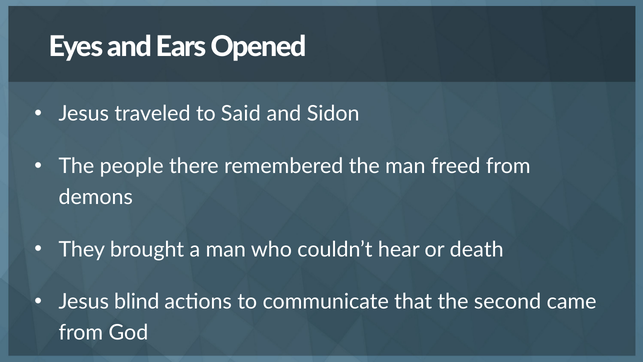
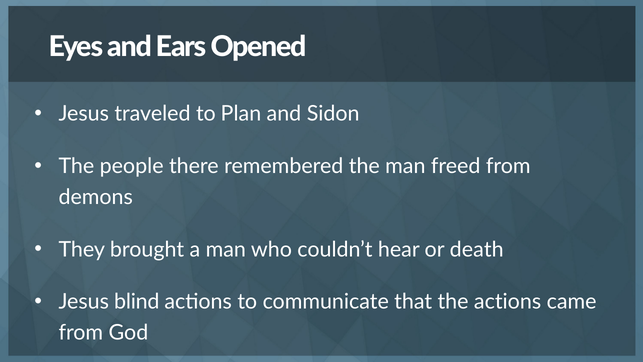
Said: Said -> Plan
the second: second -> actions
